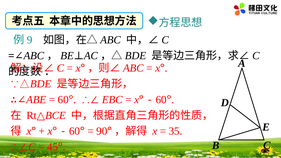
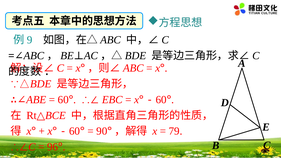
35: 35 -> 79
45: 45 -> 96
